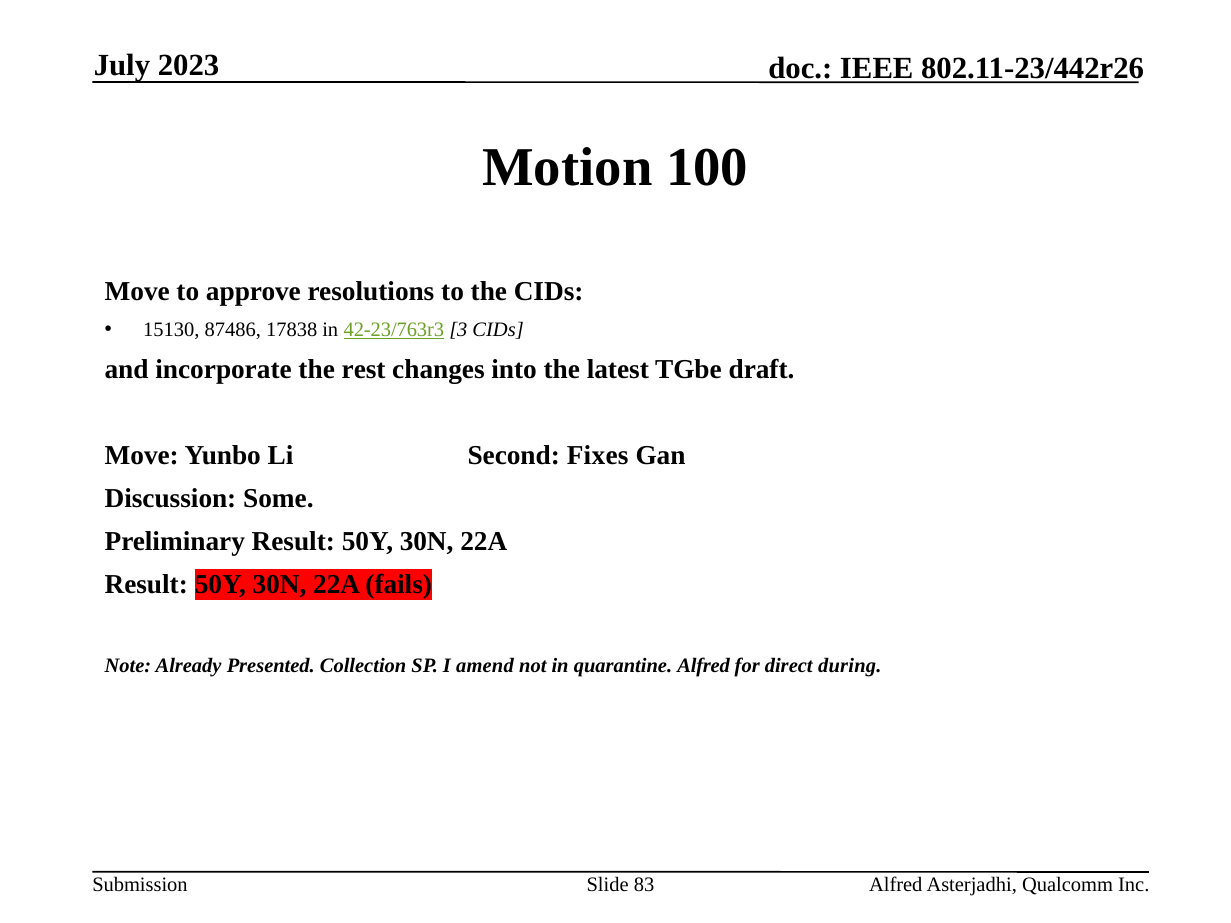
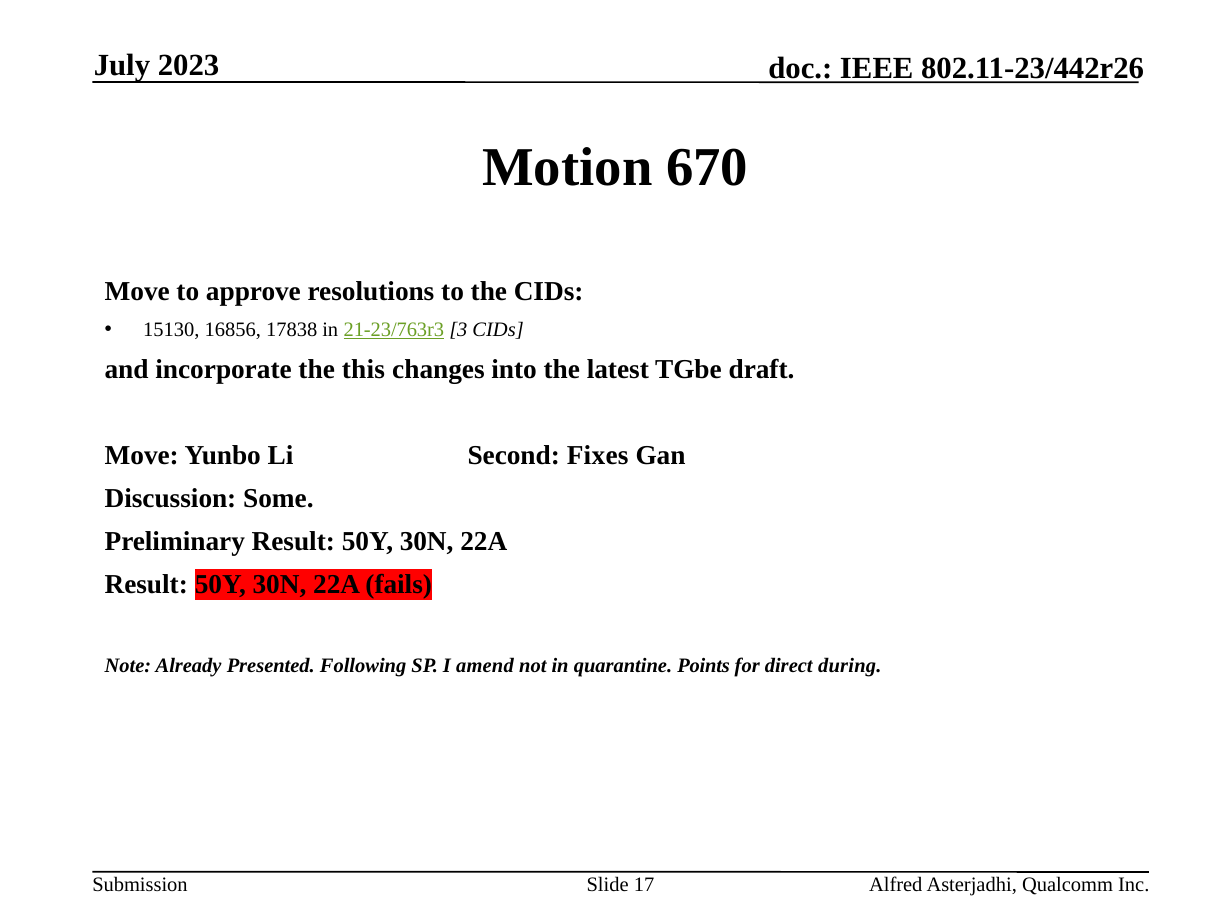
100: 100 -> 670
87486: 87486 -> 16856
42-23/763r3: 42-23/763r3 -> 21-23/763r3
rest: rest -> this
Collection: Collection -> Following
quarantine Alfred: Alfred -> Points
83: 83 -> 17
